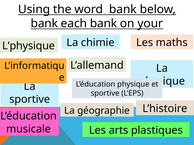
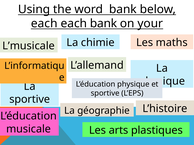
bank at (44, 24): bank -> each
L’physique: L’physique -> L’musicale
